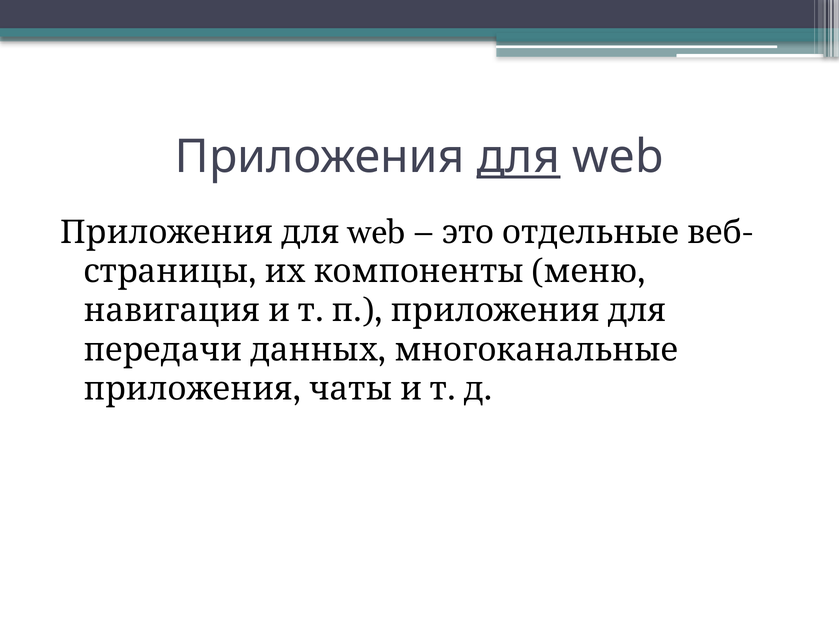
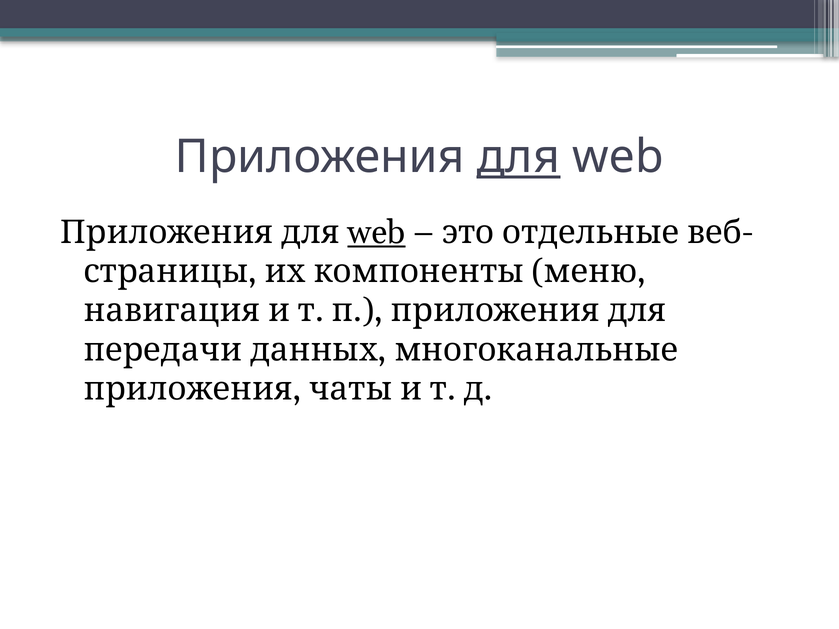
web at (377, 232) underline: none -> present
